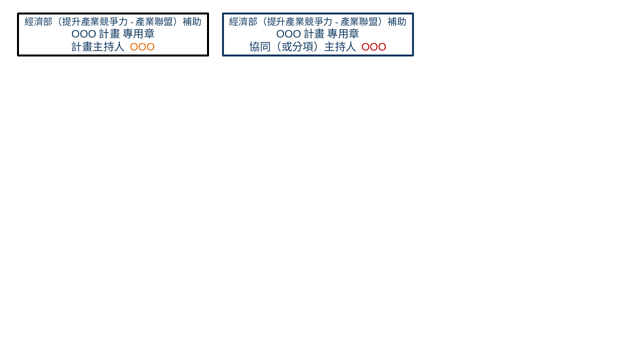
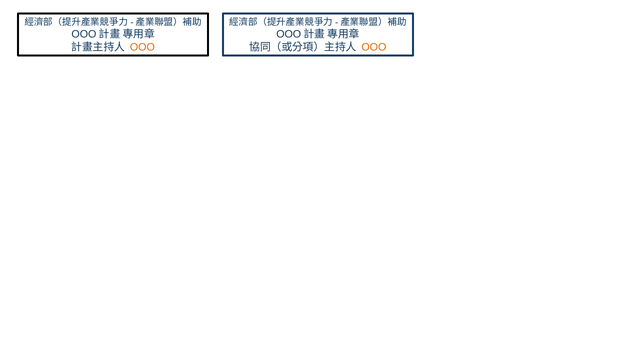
OOO at (374, 47) colour: red -> orange
